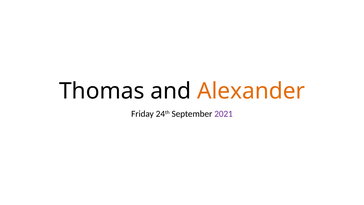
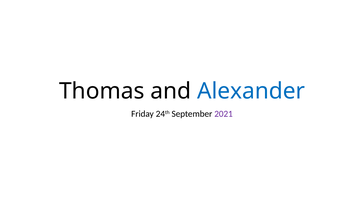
Alexander colour: orange -> blue
